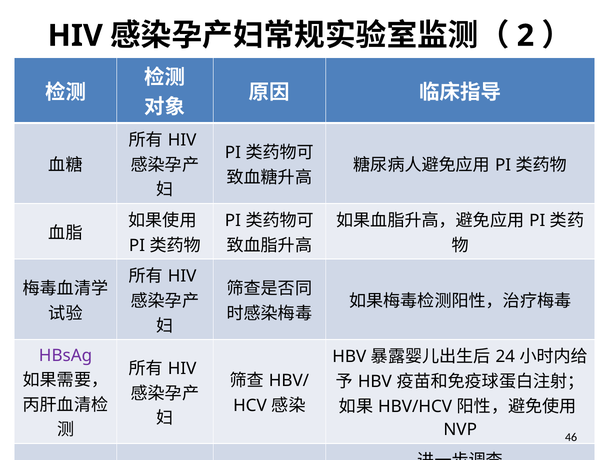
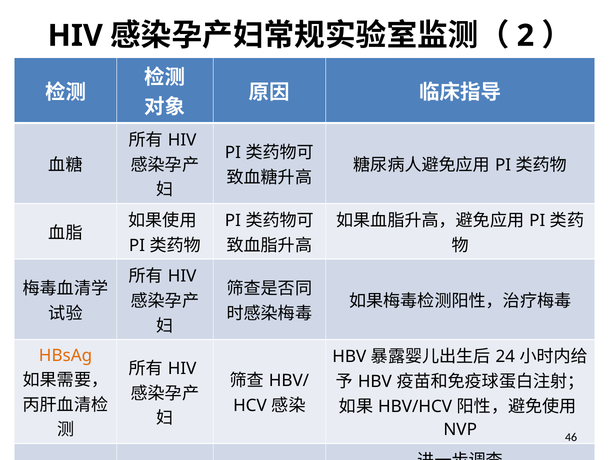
HBsAg colour: purple -> orange
